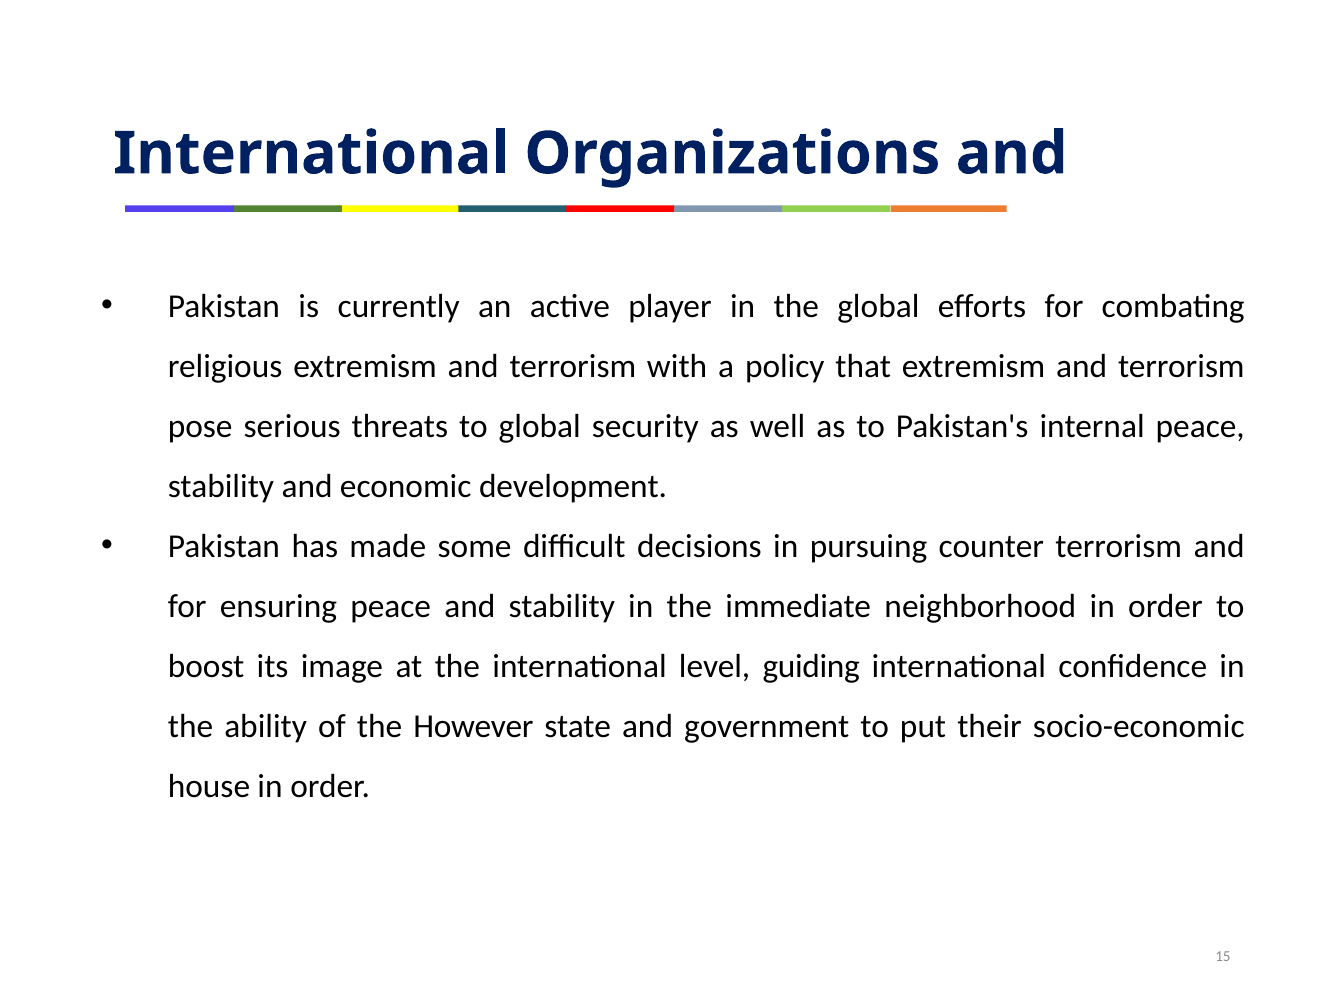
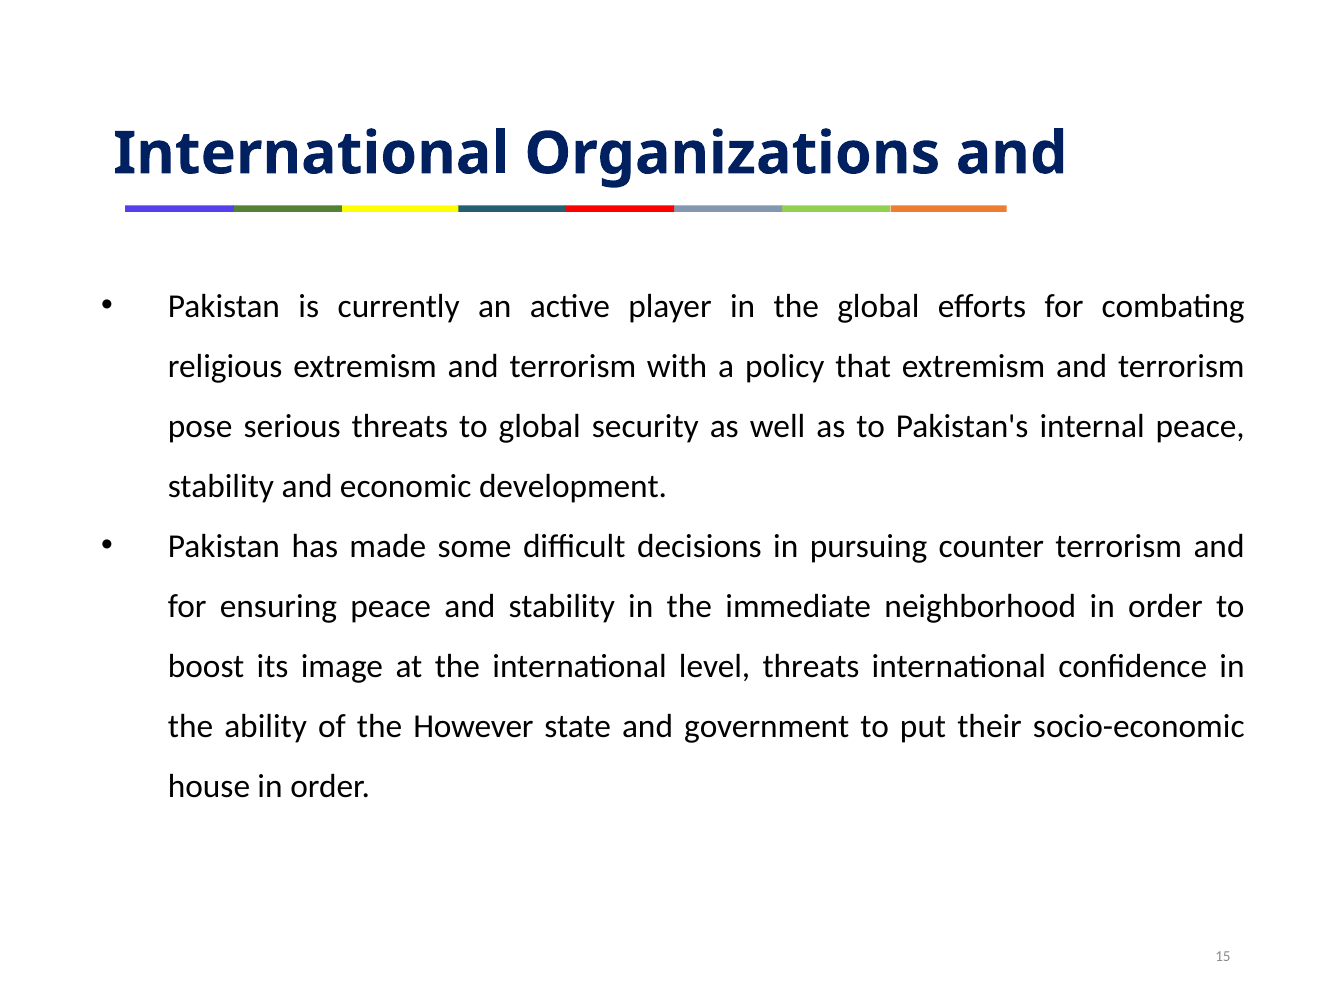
level guiding: guiding -> threats
